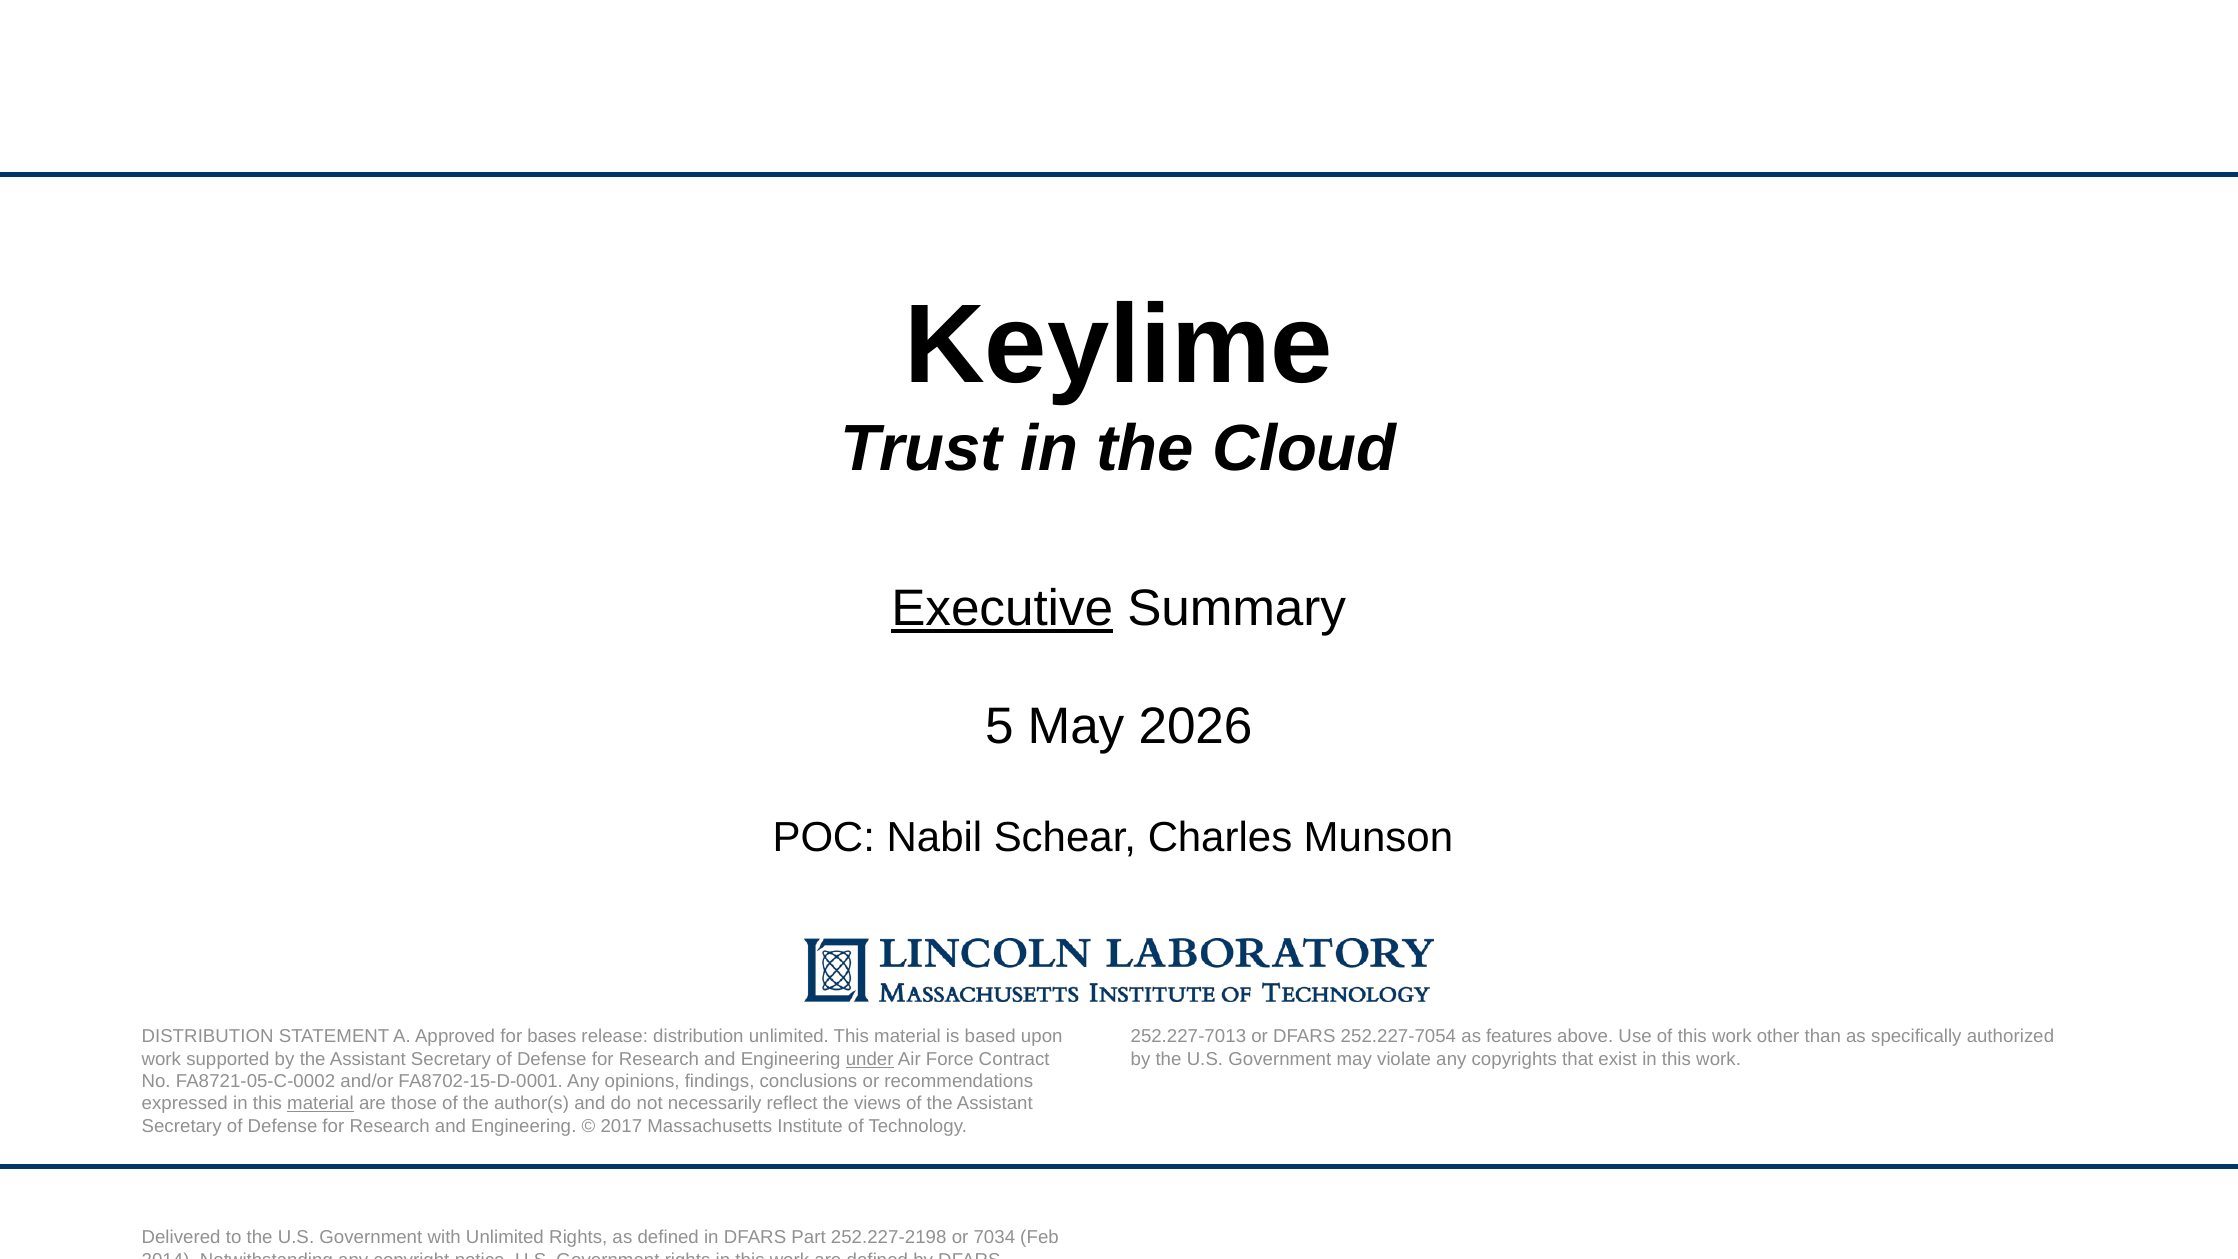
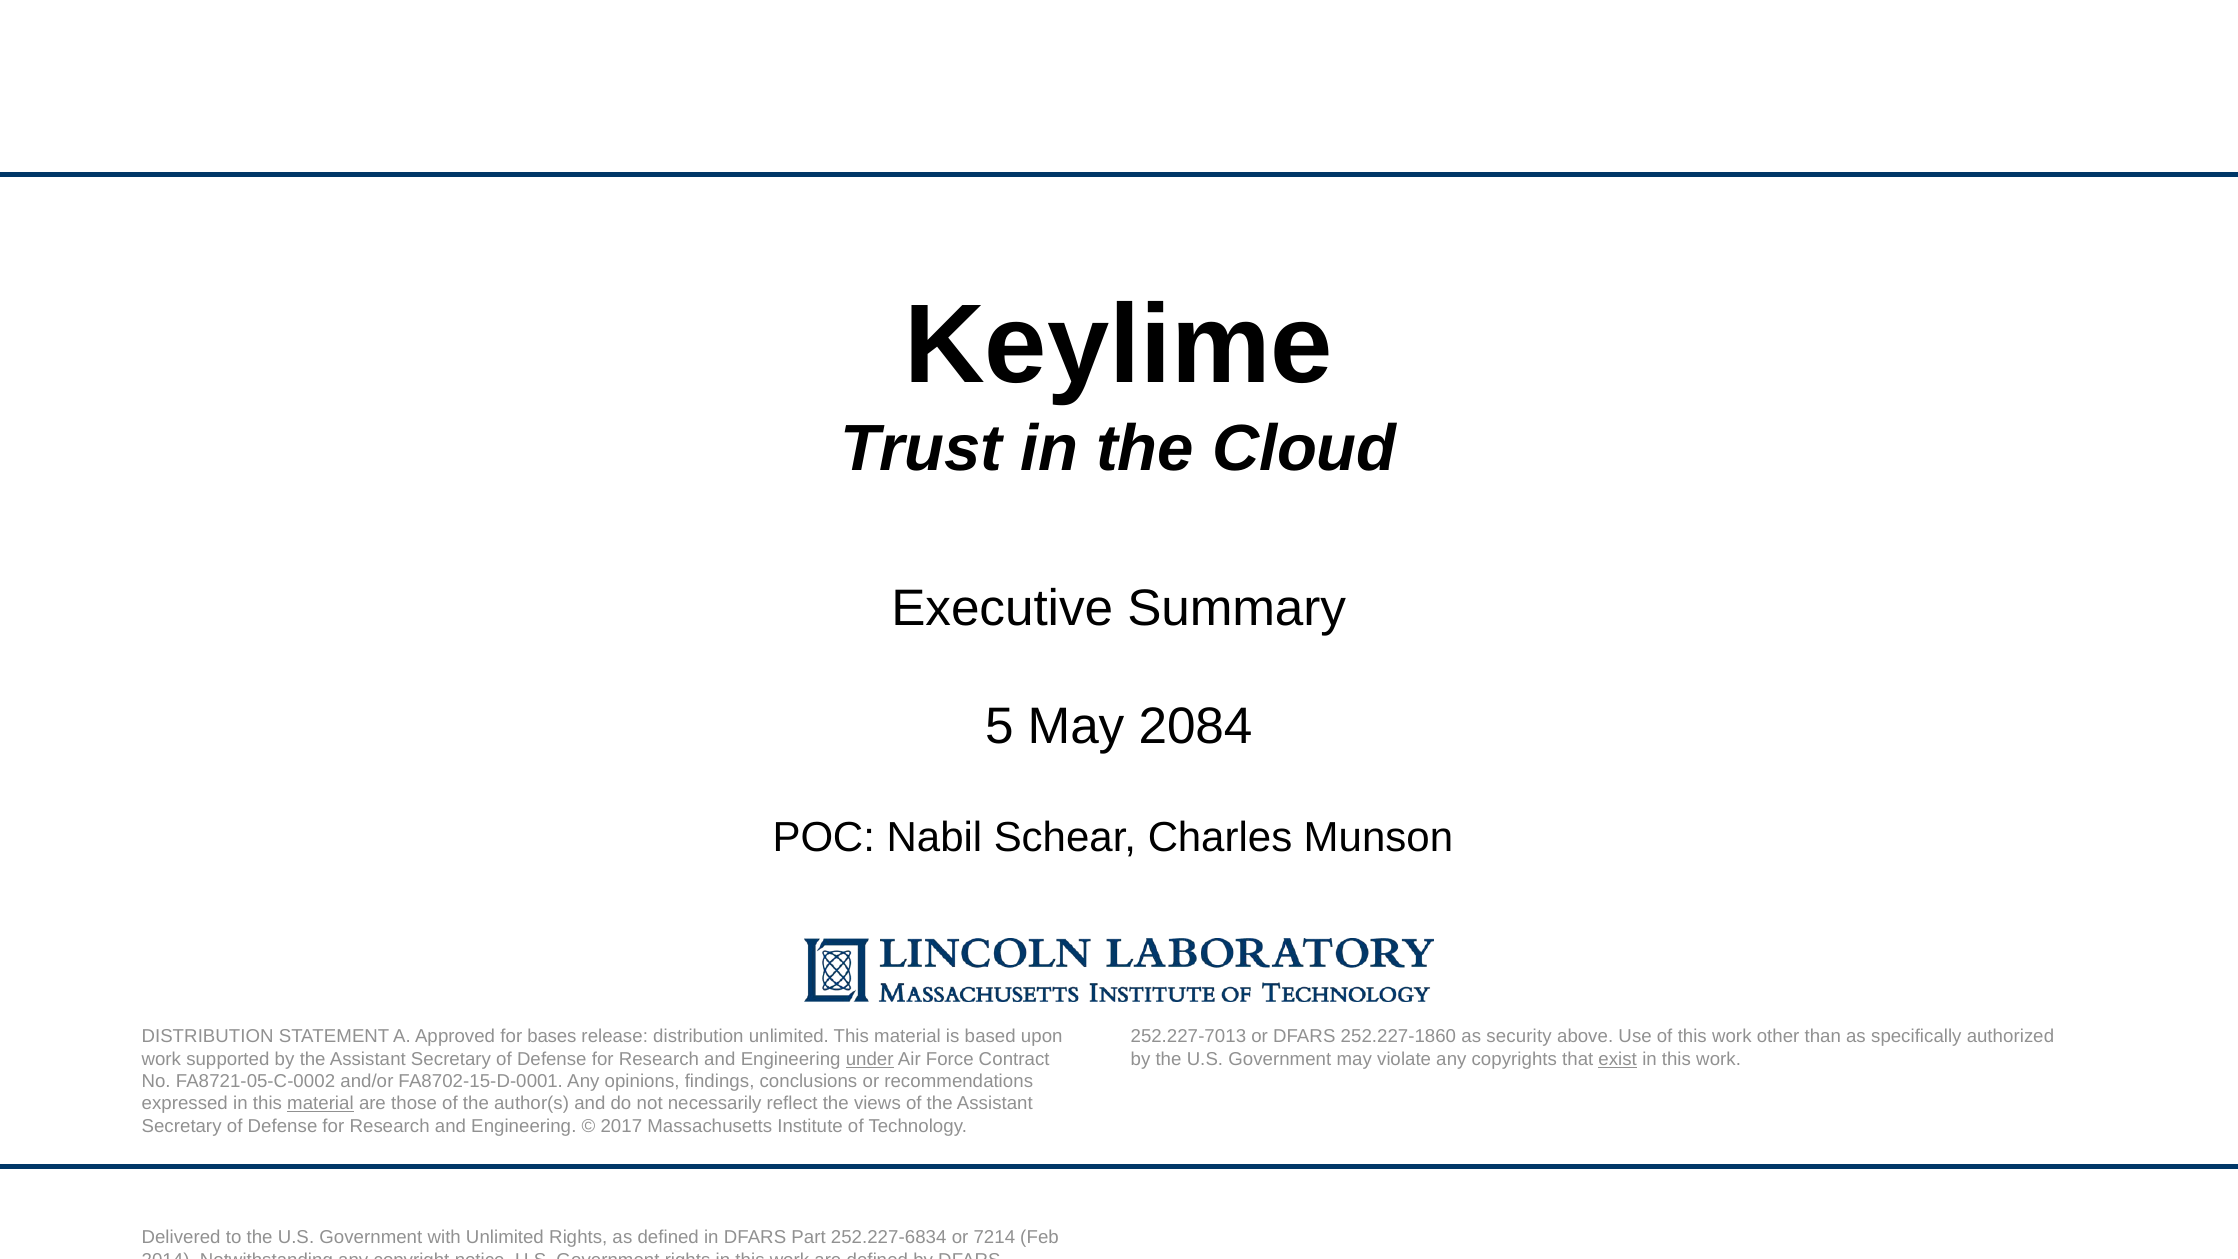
Executive underline: present -> none
2026: 2026 -> 2084
252.227-7054: 252.227-7054 -> 252.227-1860
features: features -> security
exist underline: none -> present
252.227-2198: 252.227-2198 -> 252.227-6834
7034: 7034 -> 7214
